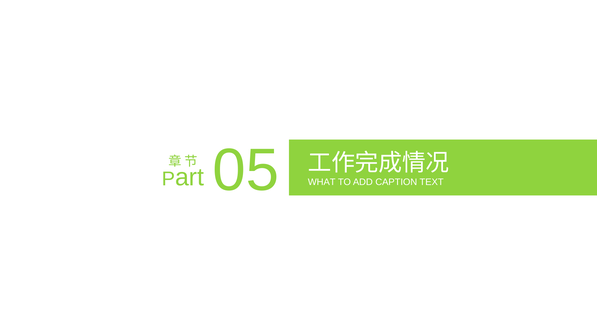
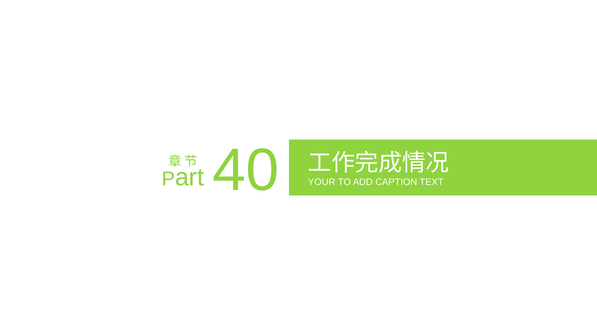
05: 05 -> 40
WHAT: WHAT -> YOUR
